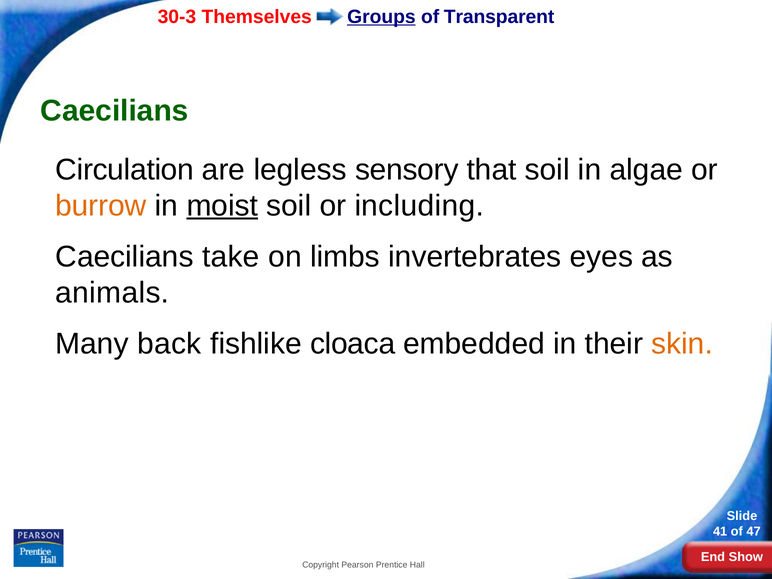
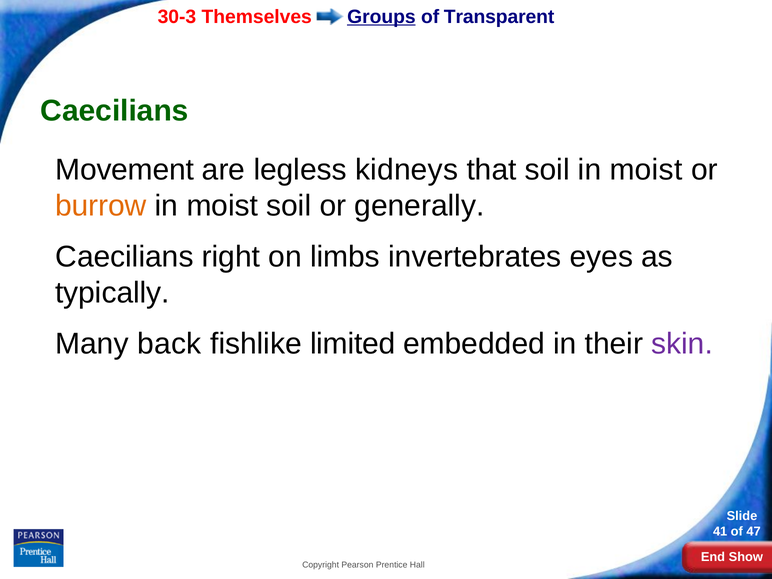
Circulation: Circulation -> Movement
sensory: sensory -> kidneys
algae at (646, 170): algae -> moist
moist at (222, 206) underline: present -> none
including: including -> generally
take: take -> right
animals: animals -> typically
cloaca: cloaca -> limited
skin colour: orange -> purple
